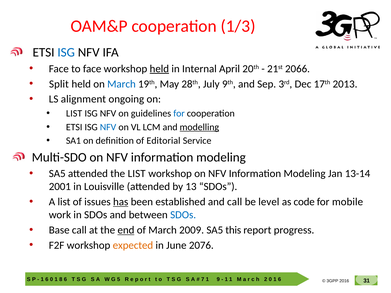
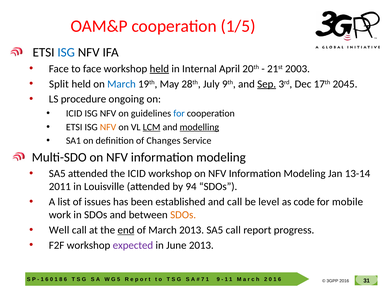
1/3: 1/3 -> 1/5
2066: 2066 -> 2003
Sep underline: none -> present
2013: 2013 -> 2045
alignment: alignment -> procedure
LIST at (74, 114): LIST -> ICID
NFV at (108, 127) colour: blue -> orange
LCM underline: none -> present
Editorial: Editorial -> Changes
the LIST: LIST -> ICID
2001: 2001 -> 2011
13: 13 -> 94
has underline: present -> none
SDOs at (183, 215) colour: blue -> orange
Base: Base -> Well
March 2009: 2009 -> 2013
SA5 this: this -> call
expected colour: orange -> purple
June 2076: 2076 -> 2013
